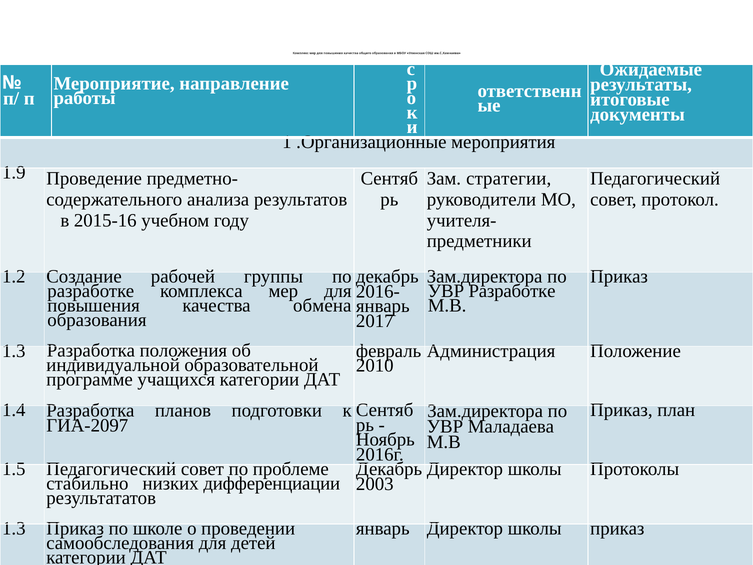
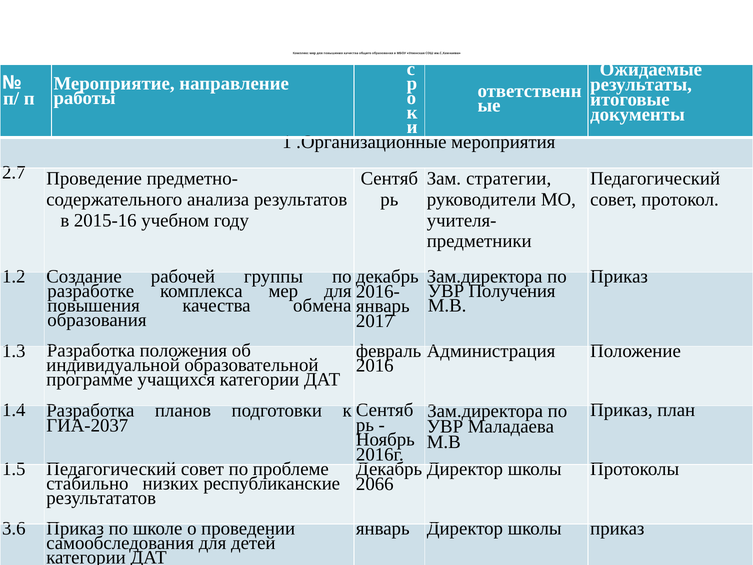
1.9: 1.9 -> 2.7
УВР Разработке: Разработке -> Получения
2010: 2010 -> 2016
ГИА-2097: ГИА-2097 -> ГИА-2037
дифференциации: дифференциации -> республиканские
2003: 2003 -> 2066
1.3 at (14, 528): 1.3 -> 3.6
